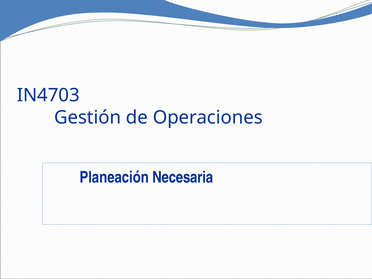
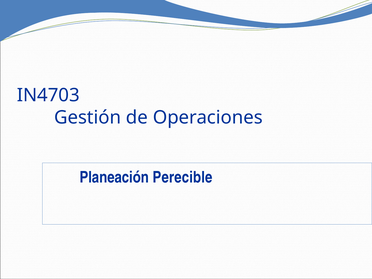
Necesaria: Necesaria -> Perecible
